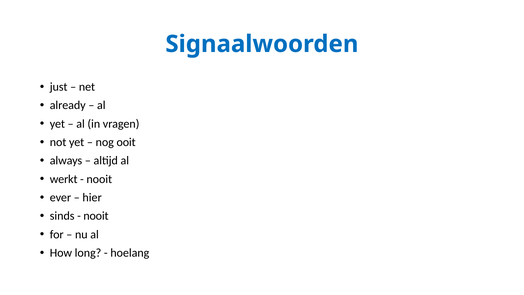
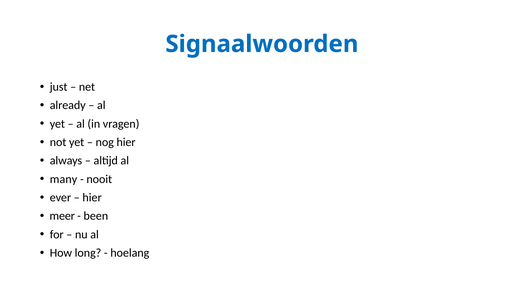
nog ooit: ooit -> hier
werkt: werkt -> many
sinds: sinds -> meer
nooit at (96, 216): nooit -> been
